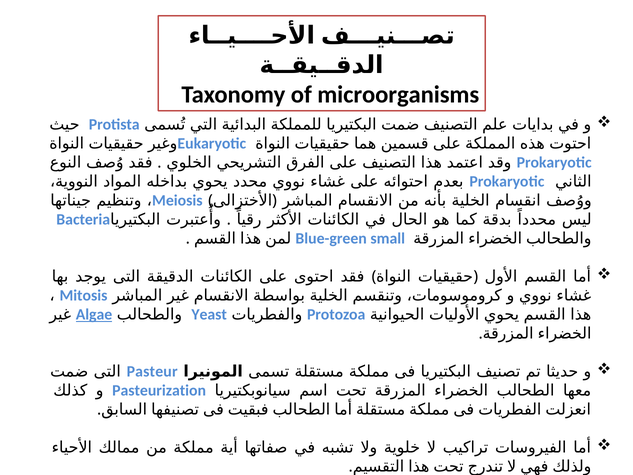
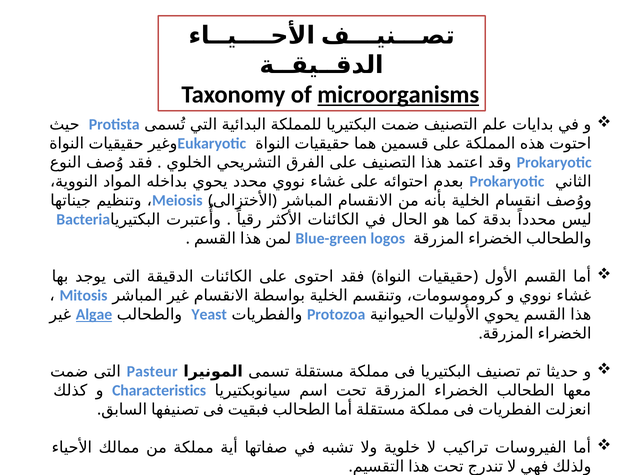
microorganisms underline: none -> present
small: small -> logos
Pasteurization: Pasteurization -> Characteristics
